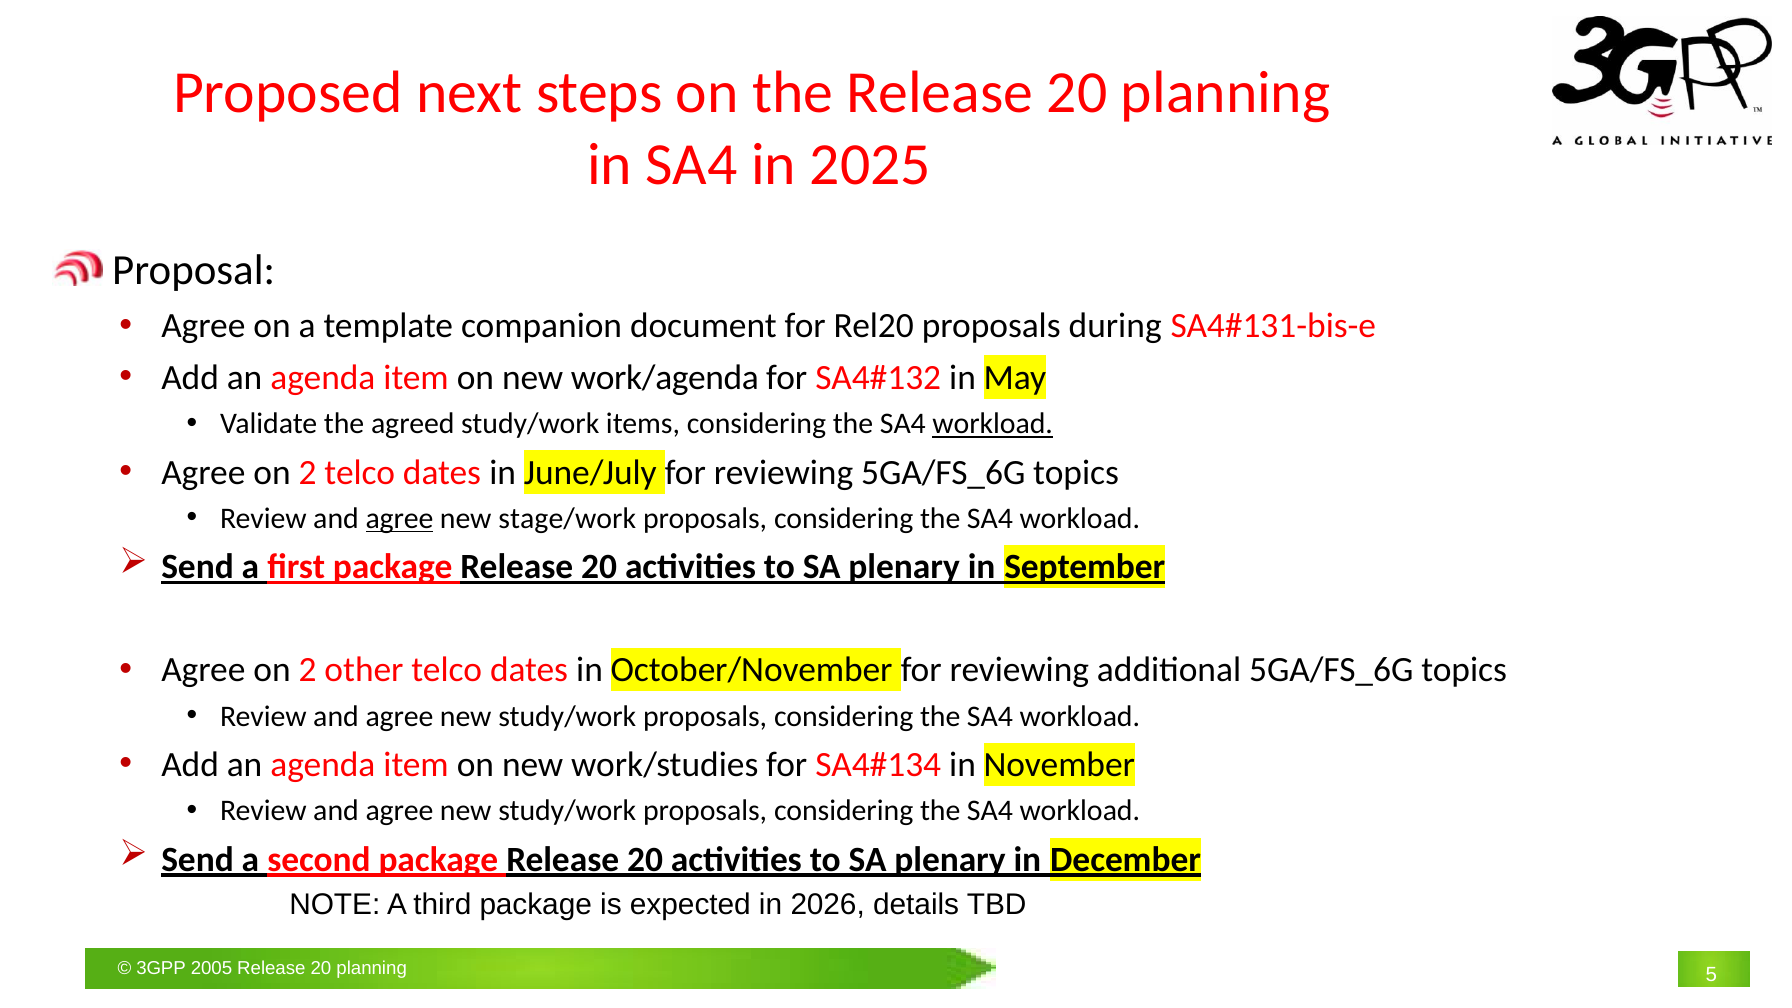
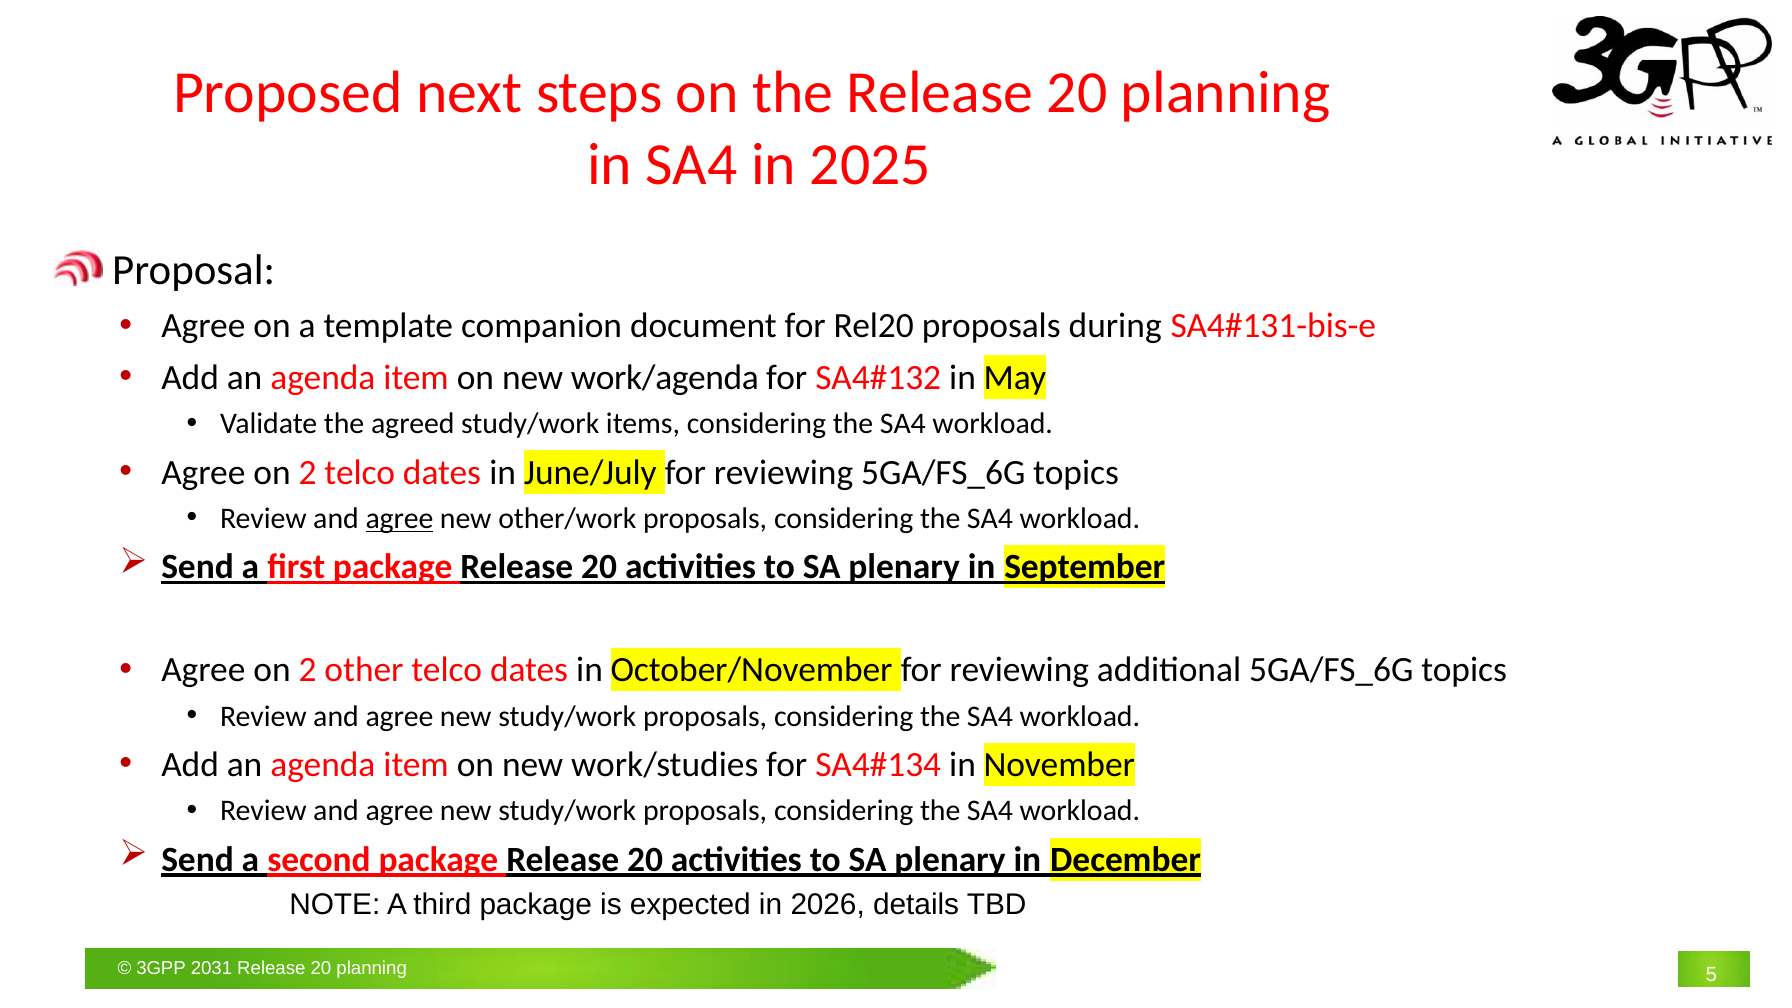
workload at (993, 424) underline: present -> none
stage/work: stage/work -> other/work
2005: 2005 -> 2031
